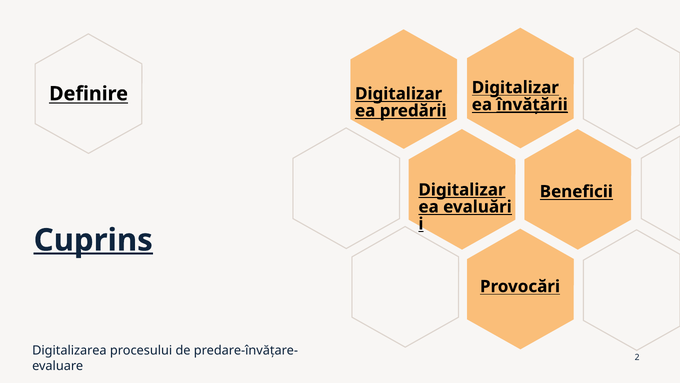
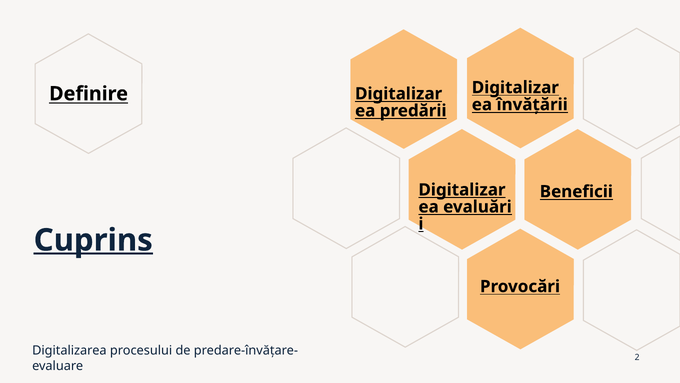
învățării underline: present -> none
